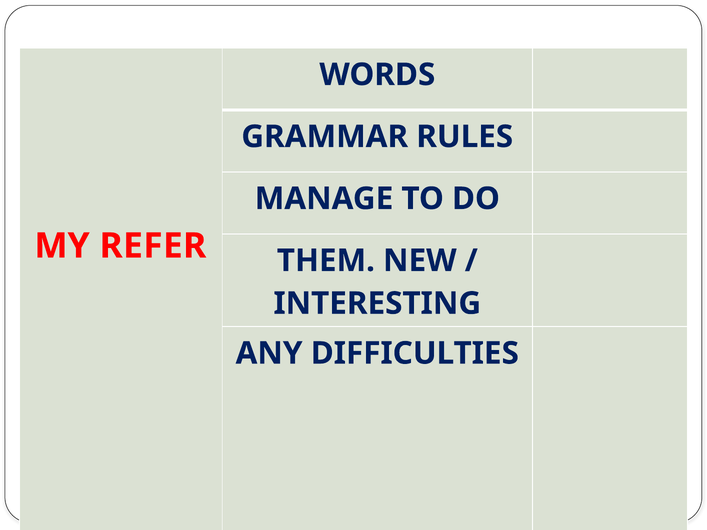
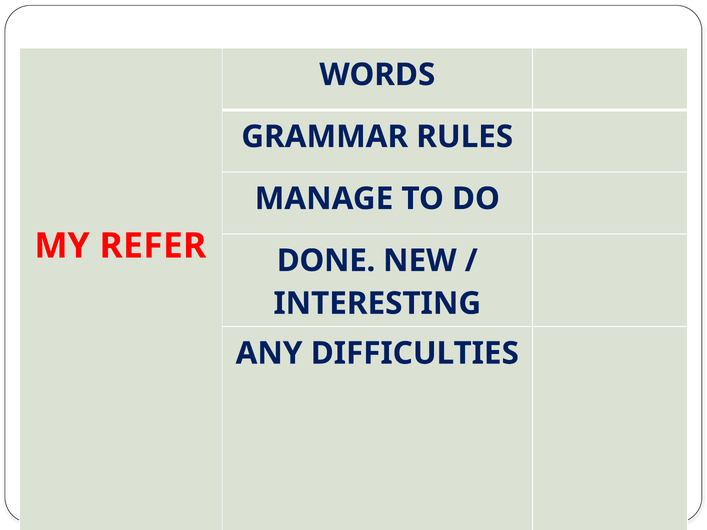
THEM: THEM -> DONE
